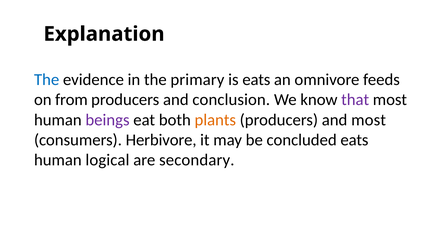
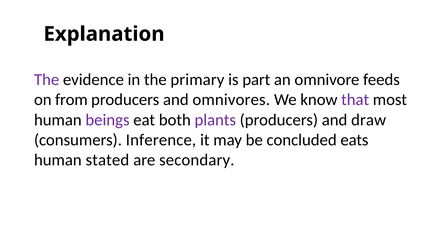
The at (47, 80) colour: blue -> purple
is eats: eats -> part
conclusion: conclusion -> omnivores
plants colour: orange -> purple
and most: most -> draw
Herbivore: Herbivore -> Inference
logical: logical -> stated
